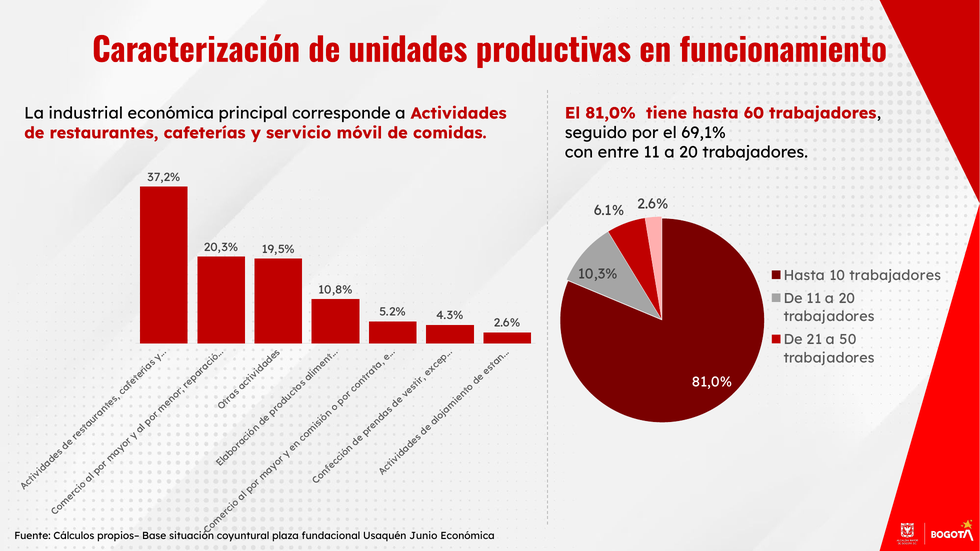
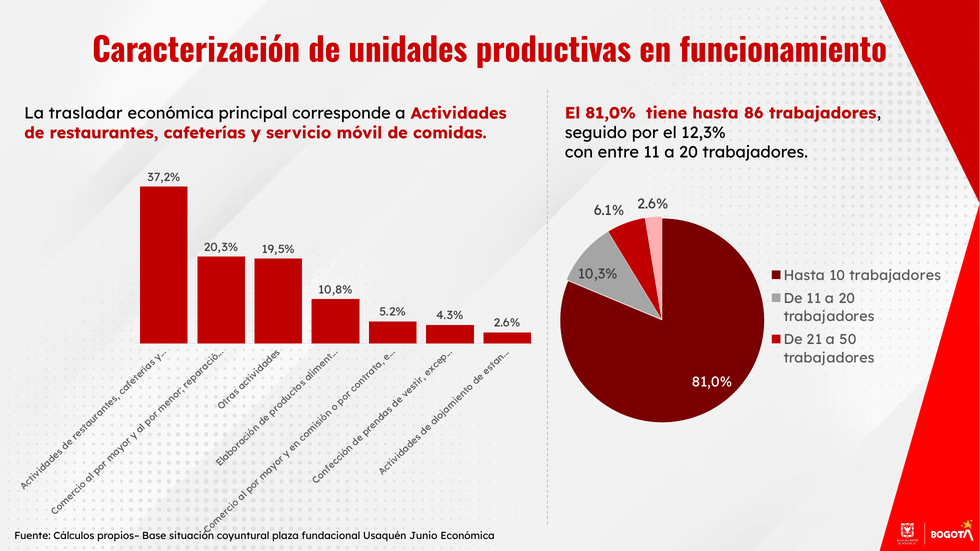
60: 60 -> 86
industrial: industrial -> trasladar
69,1%: 69,1% -> 12,3%
